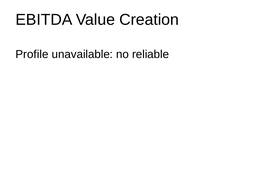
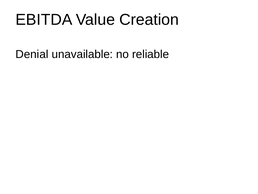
Profile: Profile -> Denial
